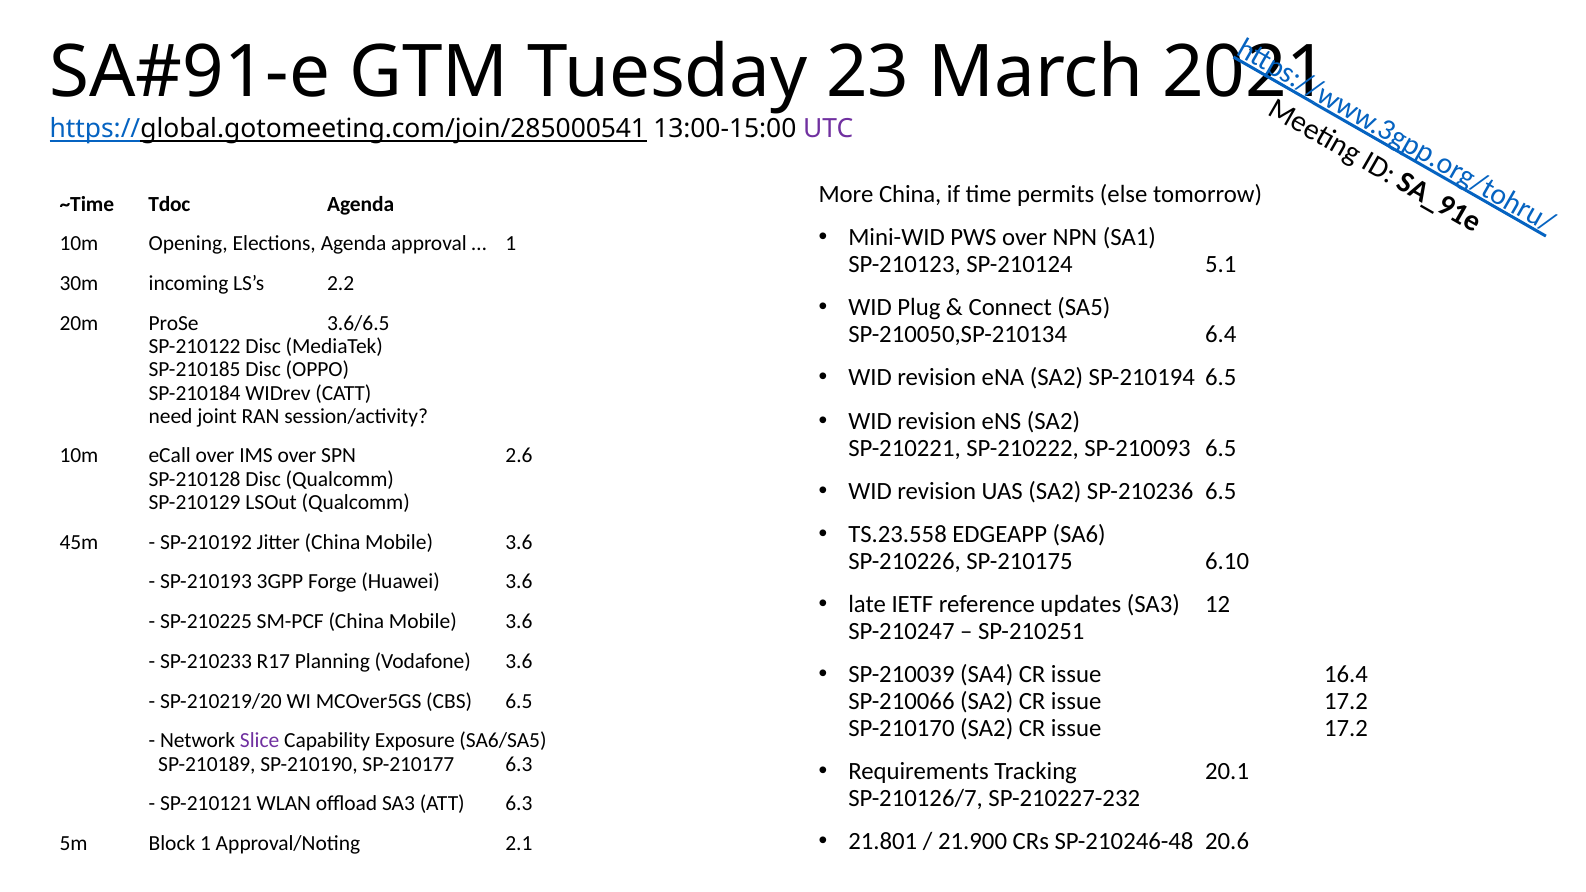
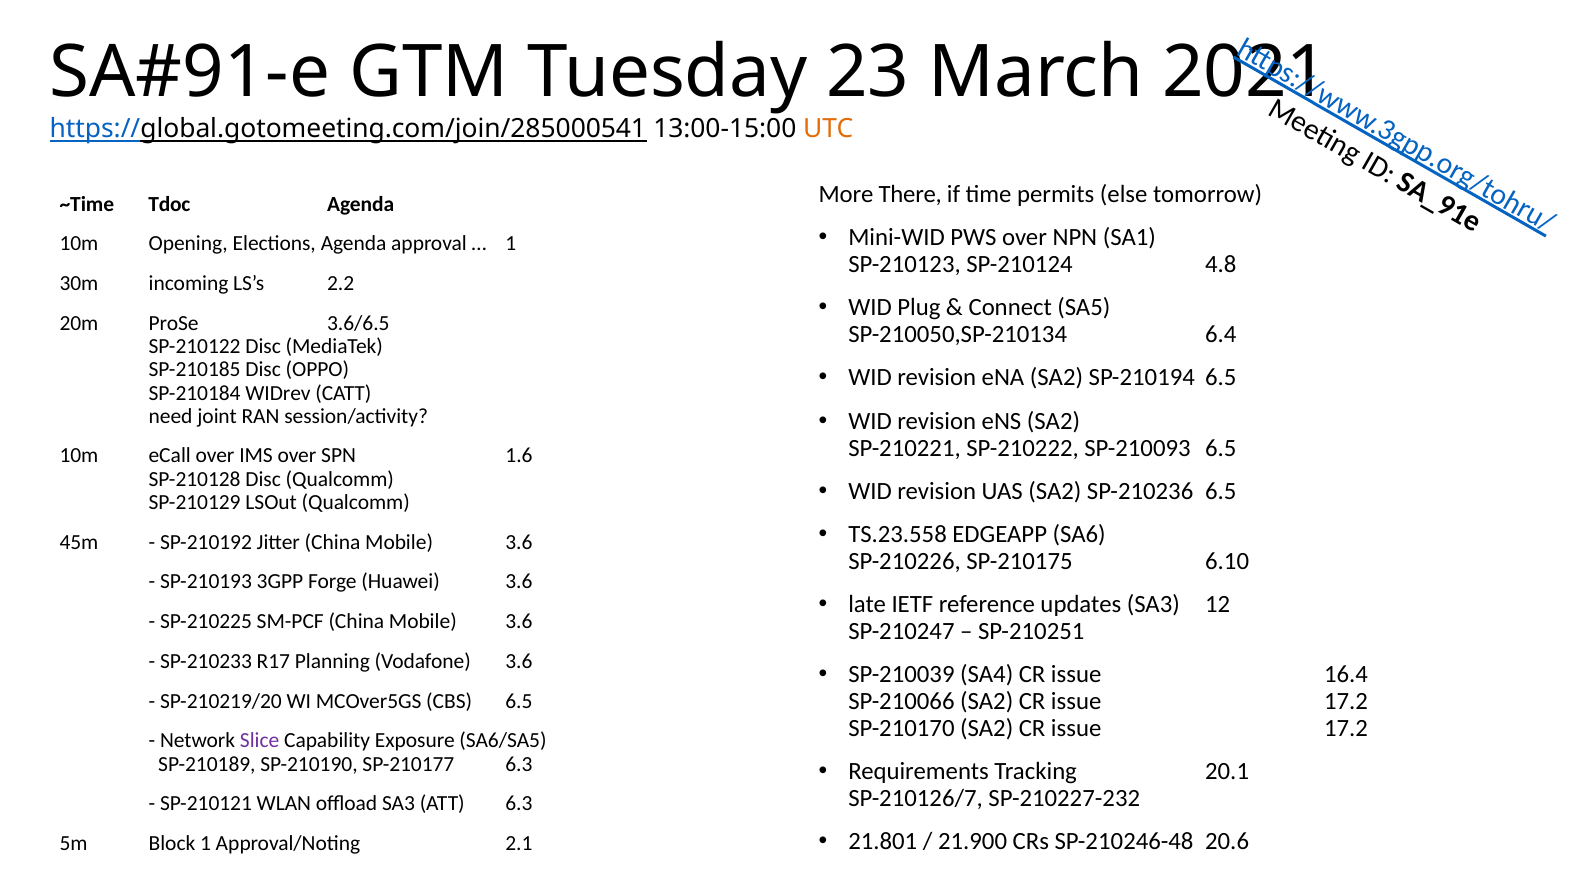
UTC colour: purple -> orange
More China: China -> There
5.1: 5.1 -> 4.8
2.6: 2.6 -> 1.6
